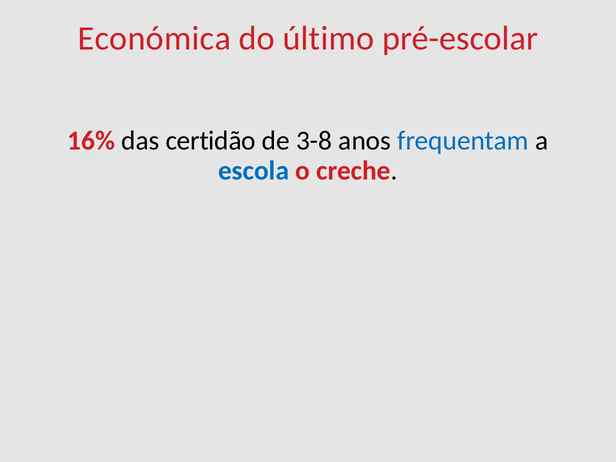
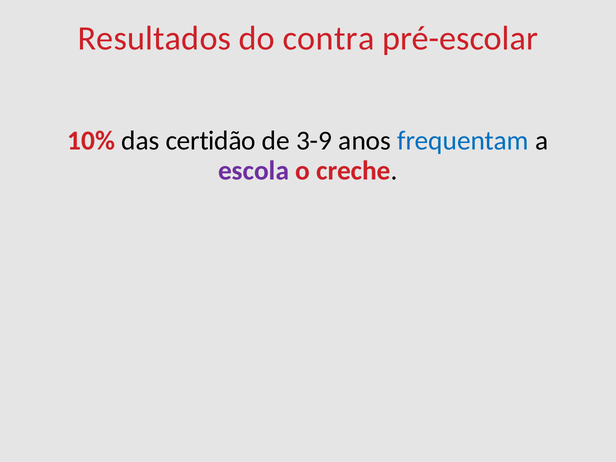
Económica: Económica -> Resultados
último: último -> contra
16%: 16% -> 10%
3-8: 3-8 -> 3-9
escola colour: blue -> purple
